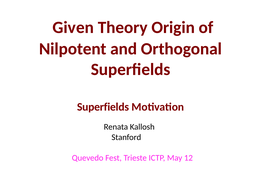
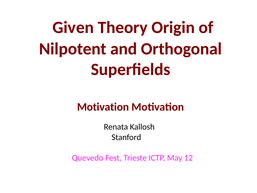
Superfields at (103, 107): Superfields -> Motivation
